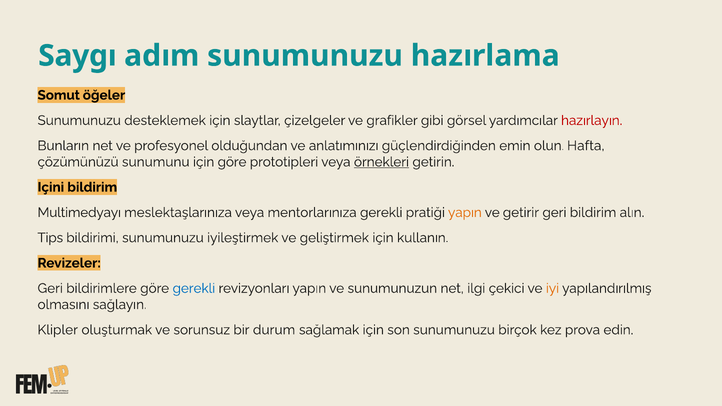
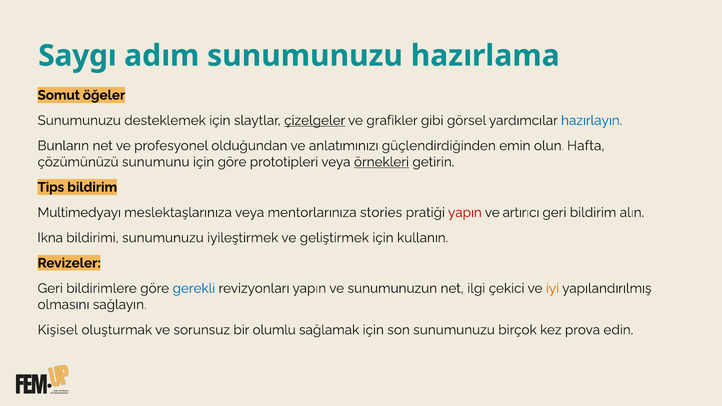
çizelgeler underline: none -> present
hazırlayın colour: red -> blue
Içini: Içini -> Tips
mentorlarınıza gerekli: gerekli -> stories
yapın at (465, 213) colour: orange -> red
getirir: getirir -> artırıcı
Tips: Tips -> Ikna
Klipler: Klipler -> Kişisel
durum: durum -> olumlu
